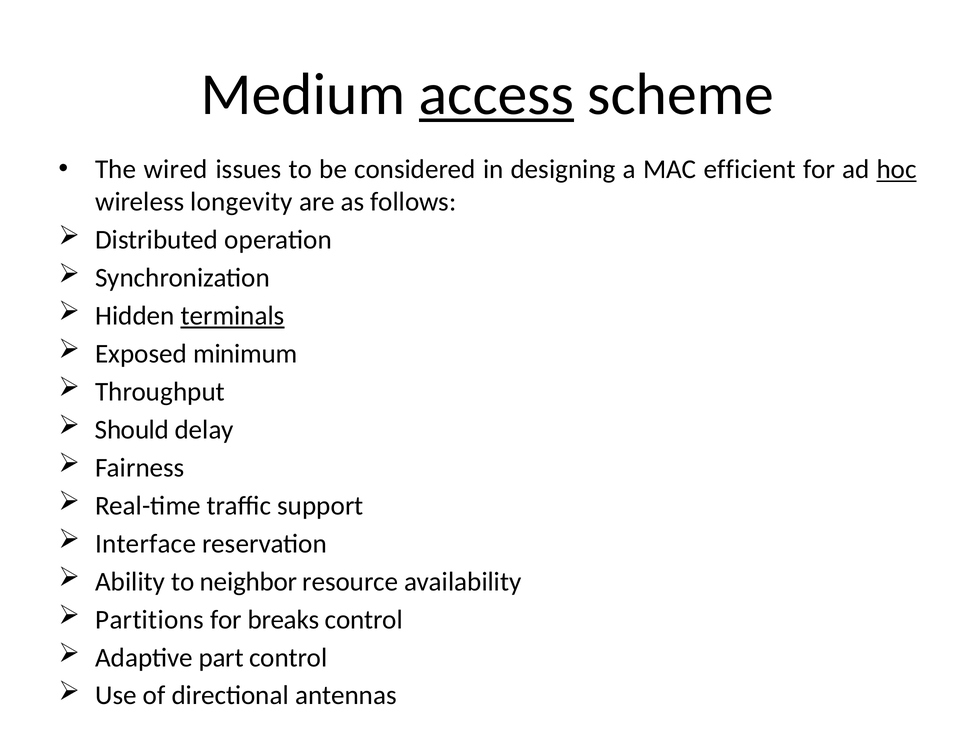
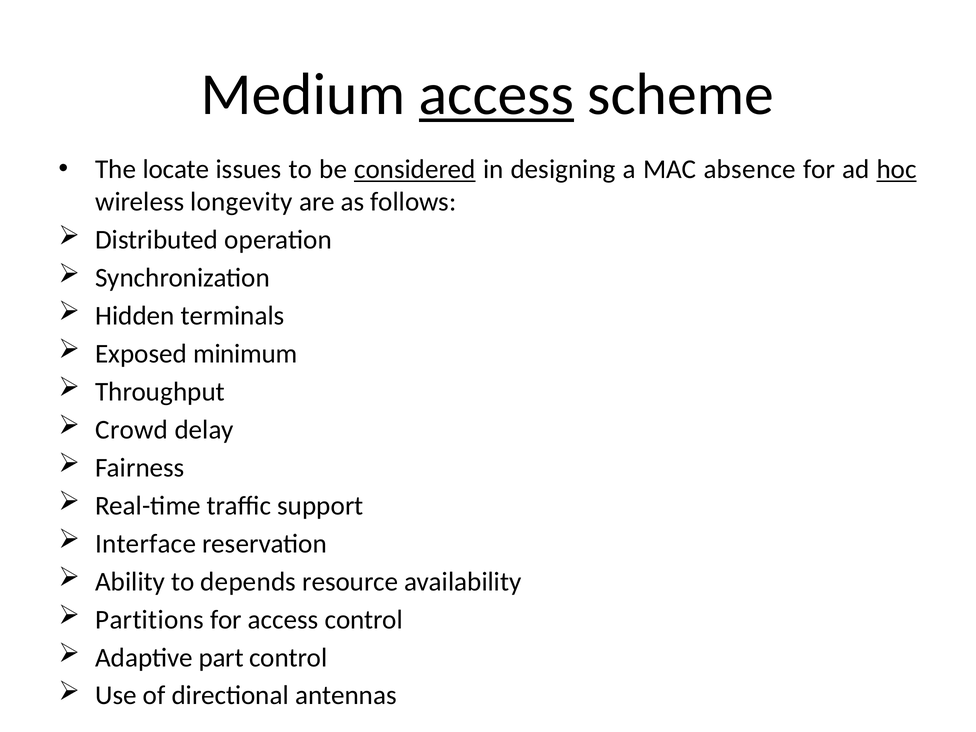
wired: wired -> locate
considered underline: none -> present
efficient: efficient -> absence
terminals underline: present -> none
Should: Should -> Crowd
neighbor: neighbor -> depends
for breaks: breaks -> access
